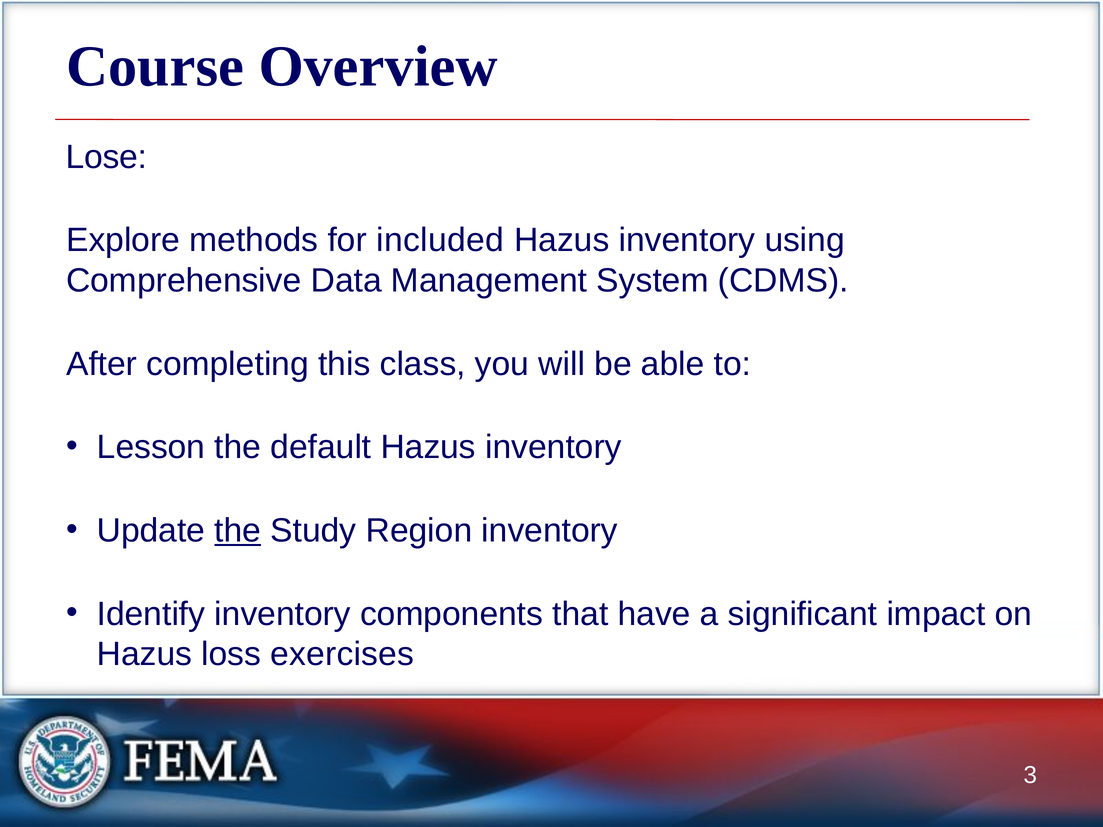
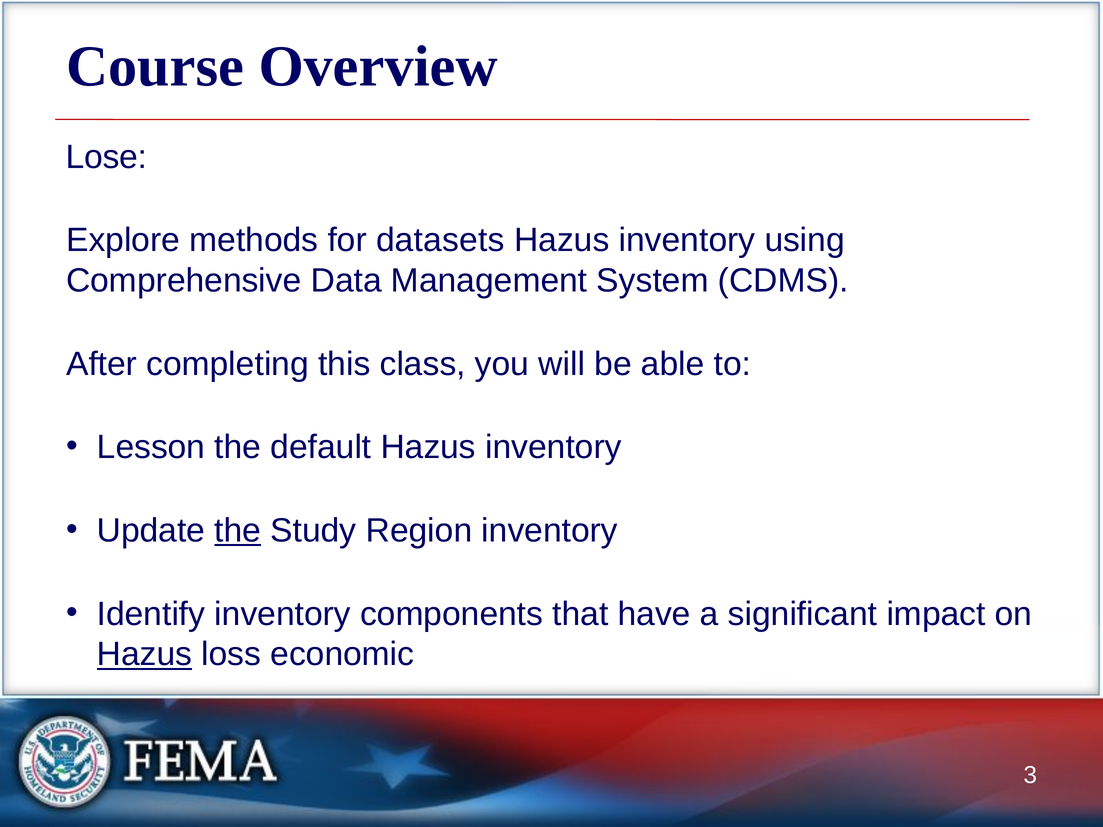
included: included -> datasets
Hazus at (145, 655) underline: none -> present
exercises: exercises -> economic
